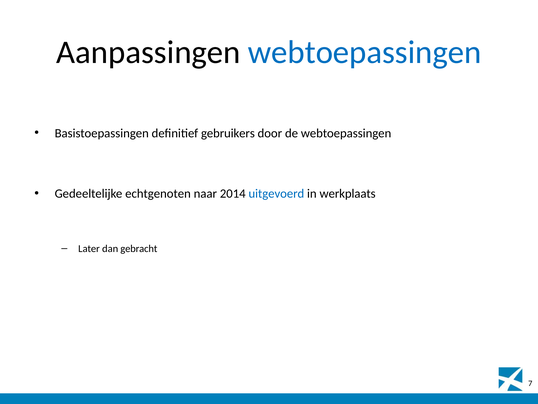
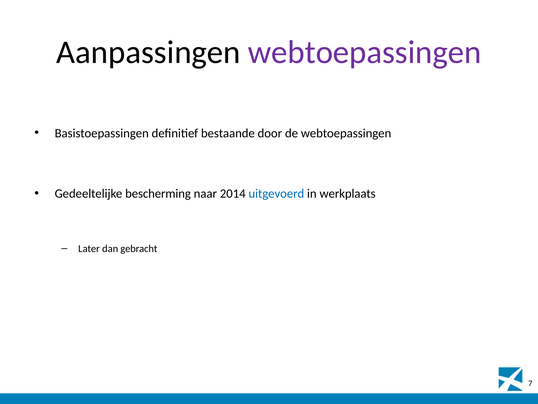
webtoepassingen at (365, 52) colour: blue -> purple
gebruikers: gebruikers -> bestaande
echtgenoten: echtgenoten -> bescherming
